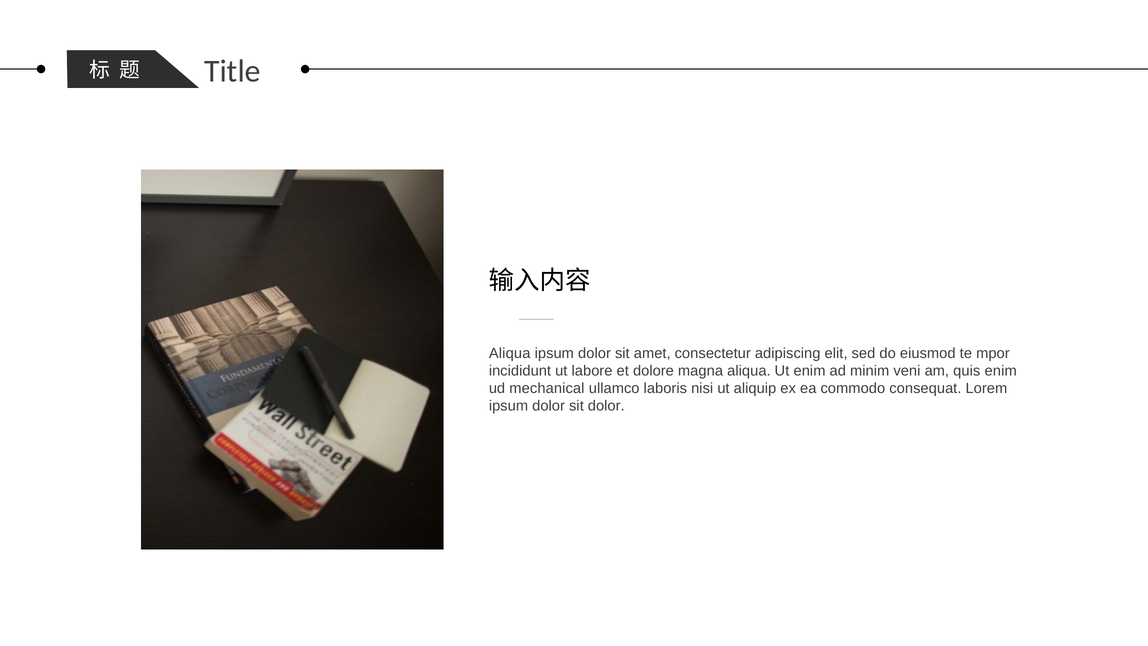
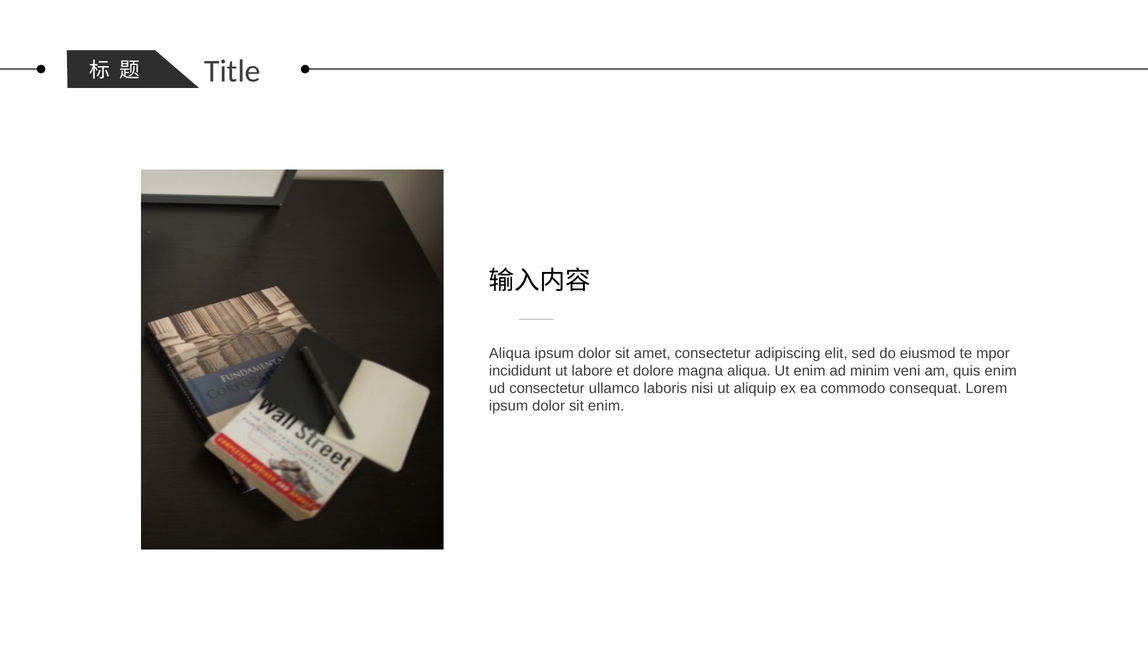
ud mechanical: mechanical -> consectetur
sit dolor: dolor -> enim
